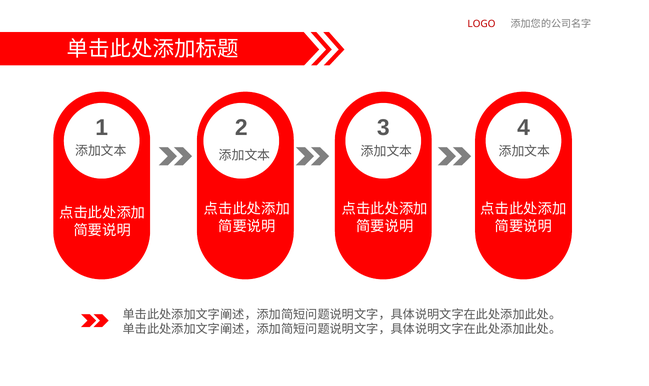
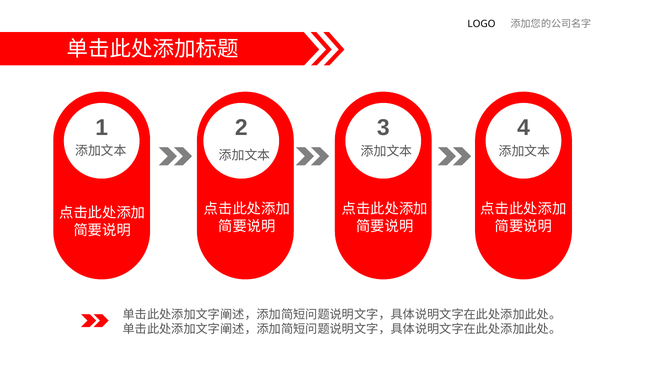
LOGO colour: red -> black
